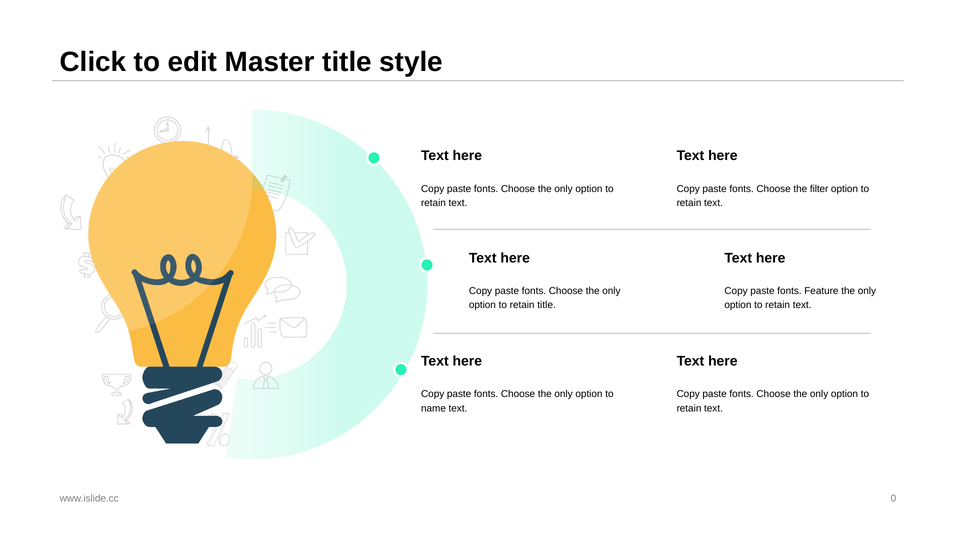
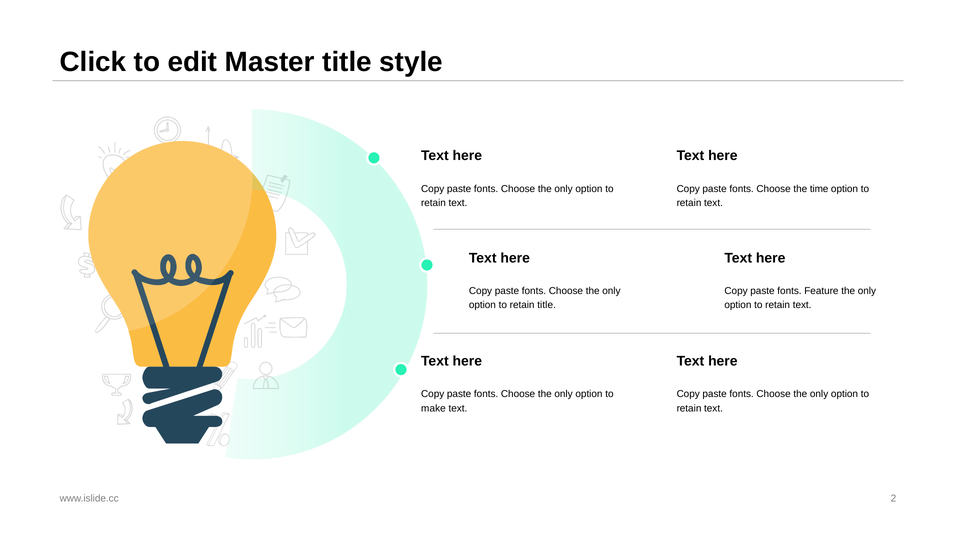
filter: filter -> time
name: name -> make
0: 0 -> 2
